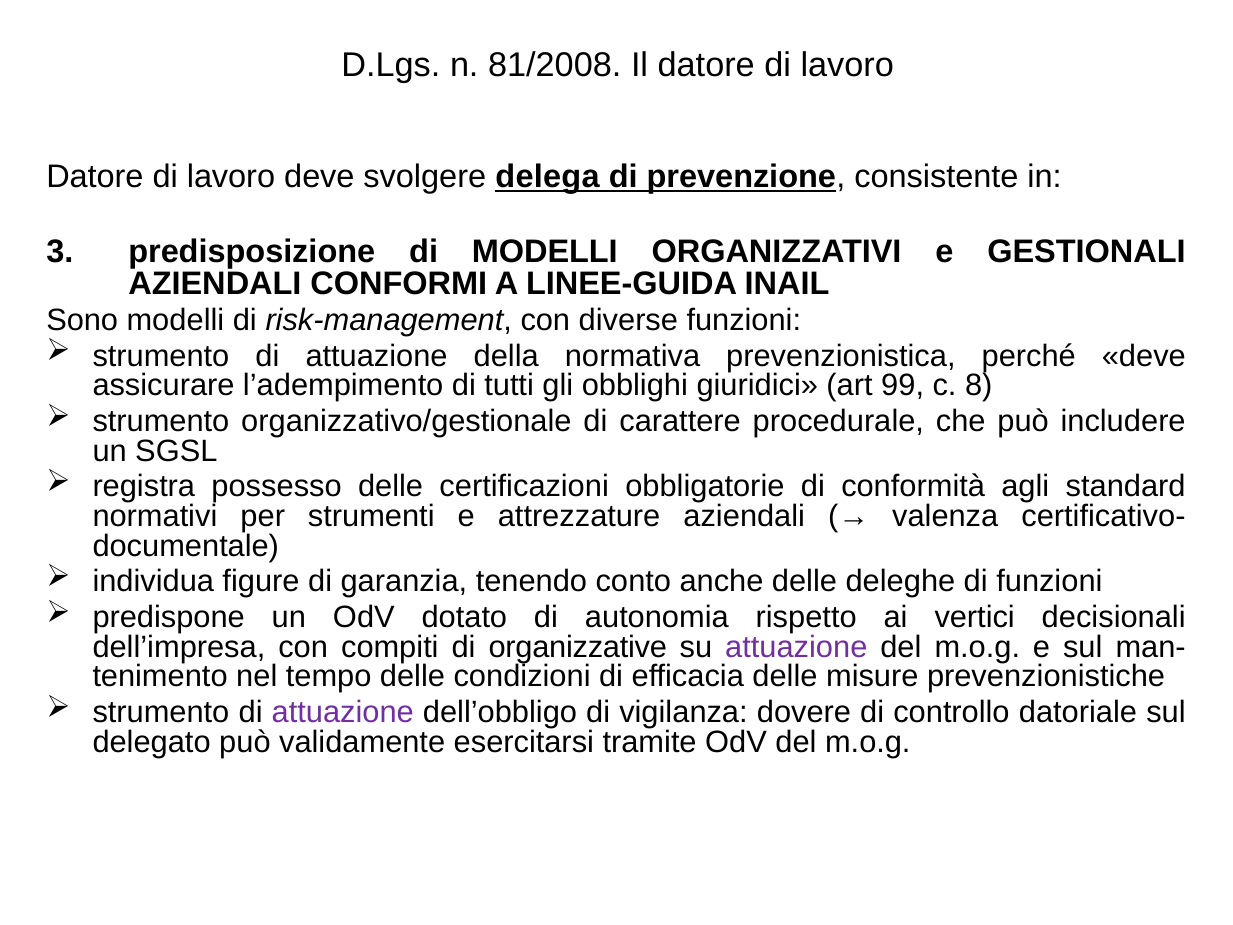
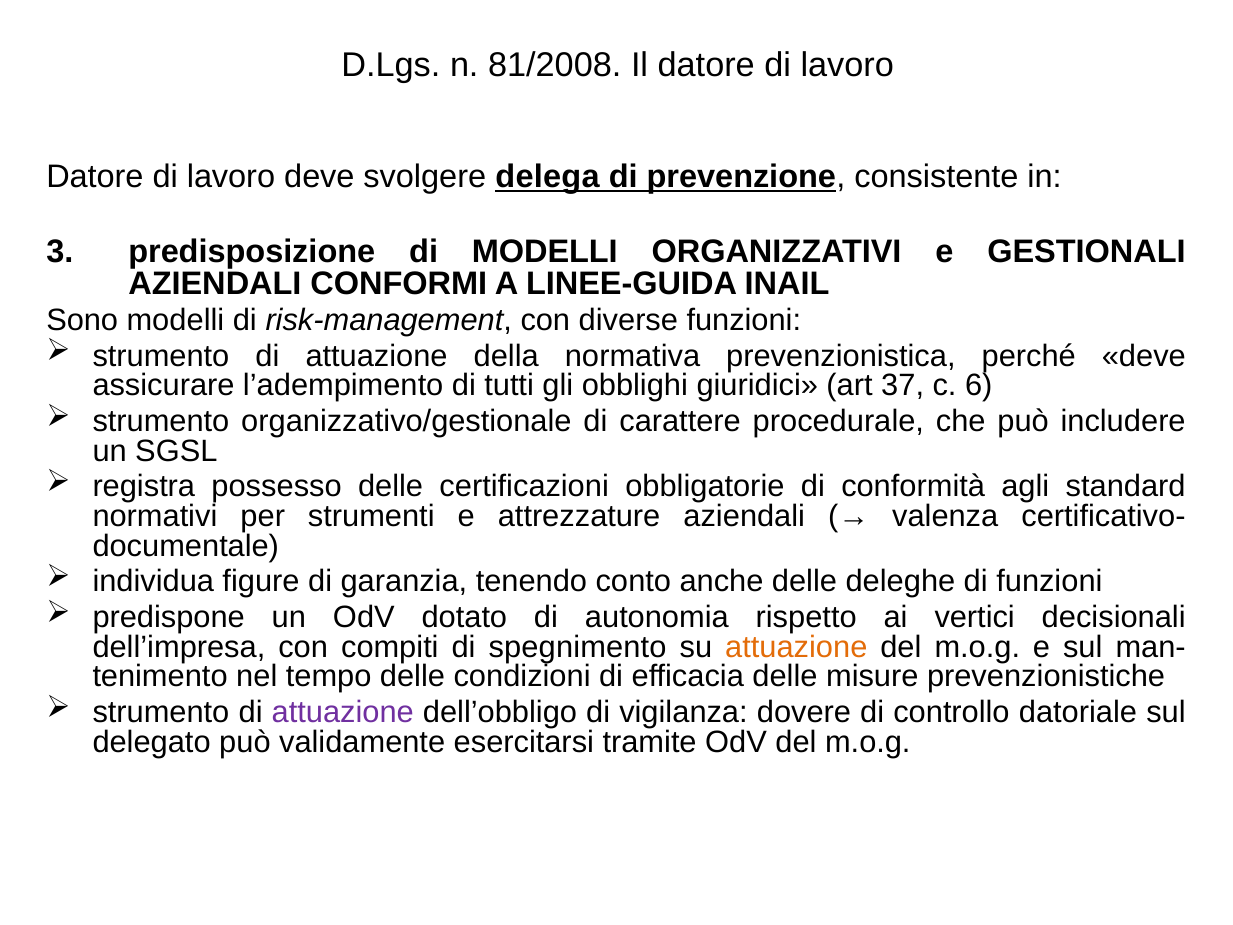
99: 99 -> 37
8: 8 -> 6
organizzative: organizzative -> spegnimento
attuazione at (796, 647) colour: purple -> orange
